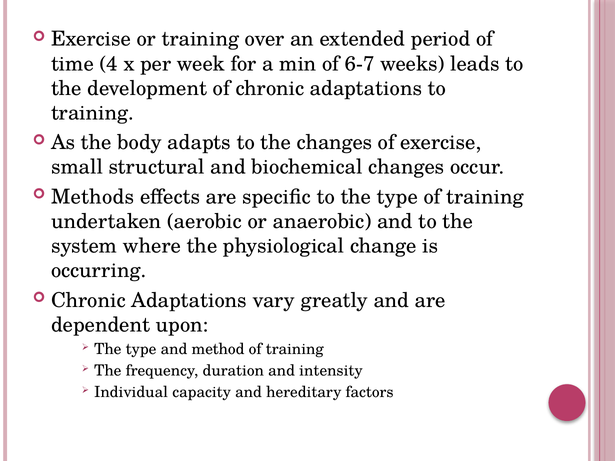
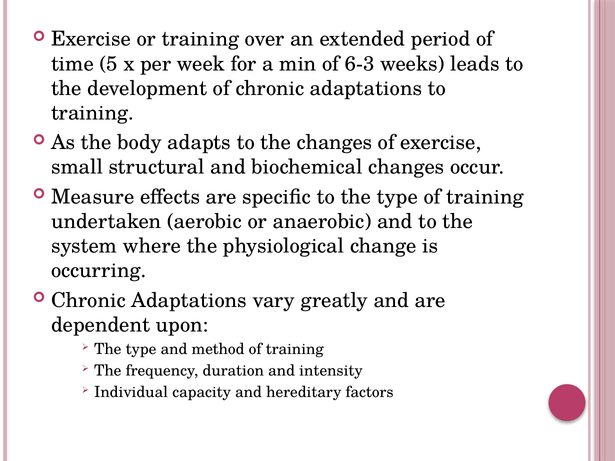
4: 4 -> 5
6-7: 6-7 -> 6-3
Methods: Methods -> Measure
